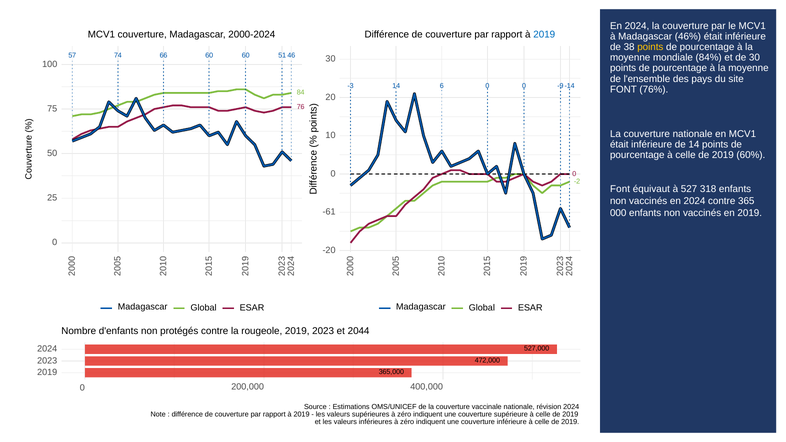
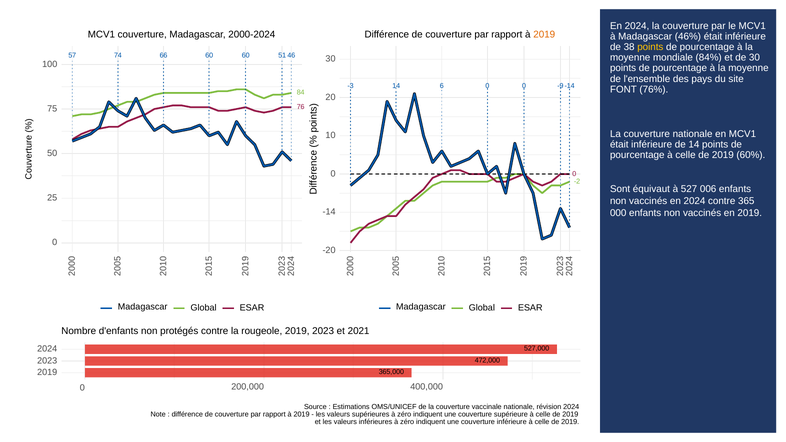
2019 at (544, 35) colour: blue -> orange
Font at (620, 189): Font -> Sont
318: 318 -> 006
-61: -61 -> -14
2044: 2044 -> 2021
